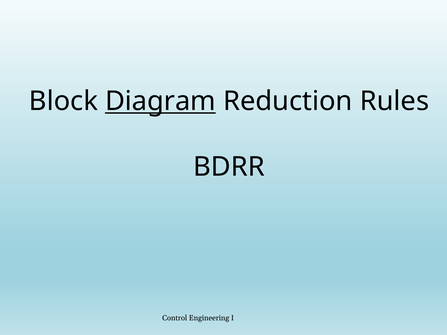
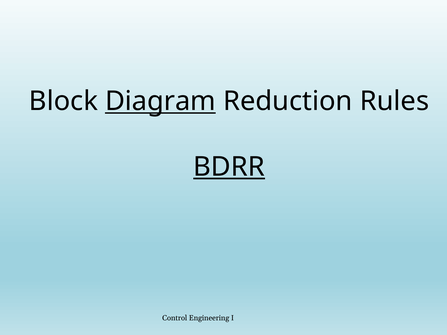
BDRR underline: none -> present
